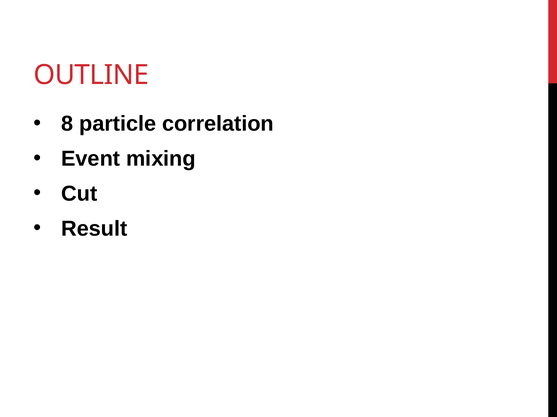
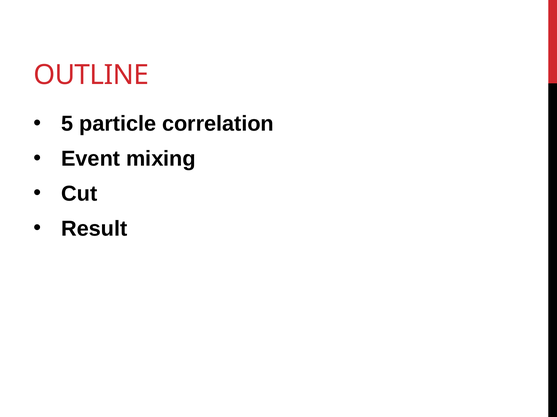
8: 8 -> 5
